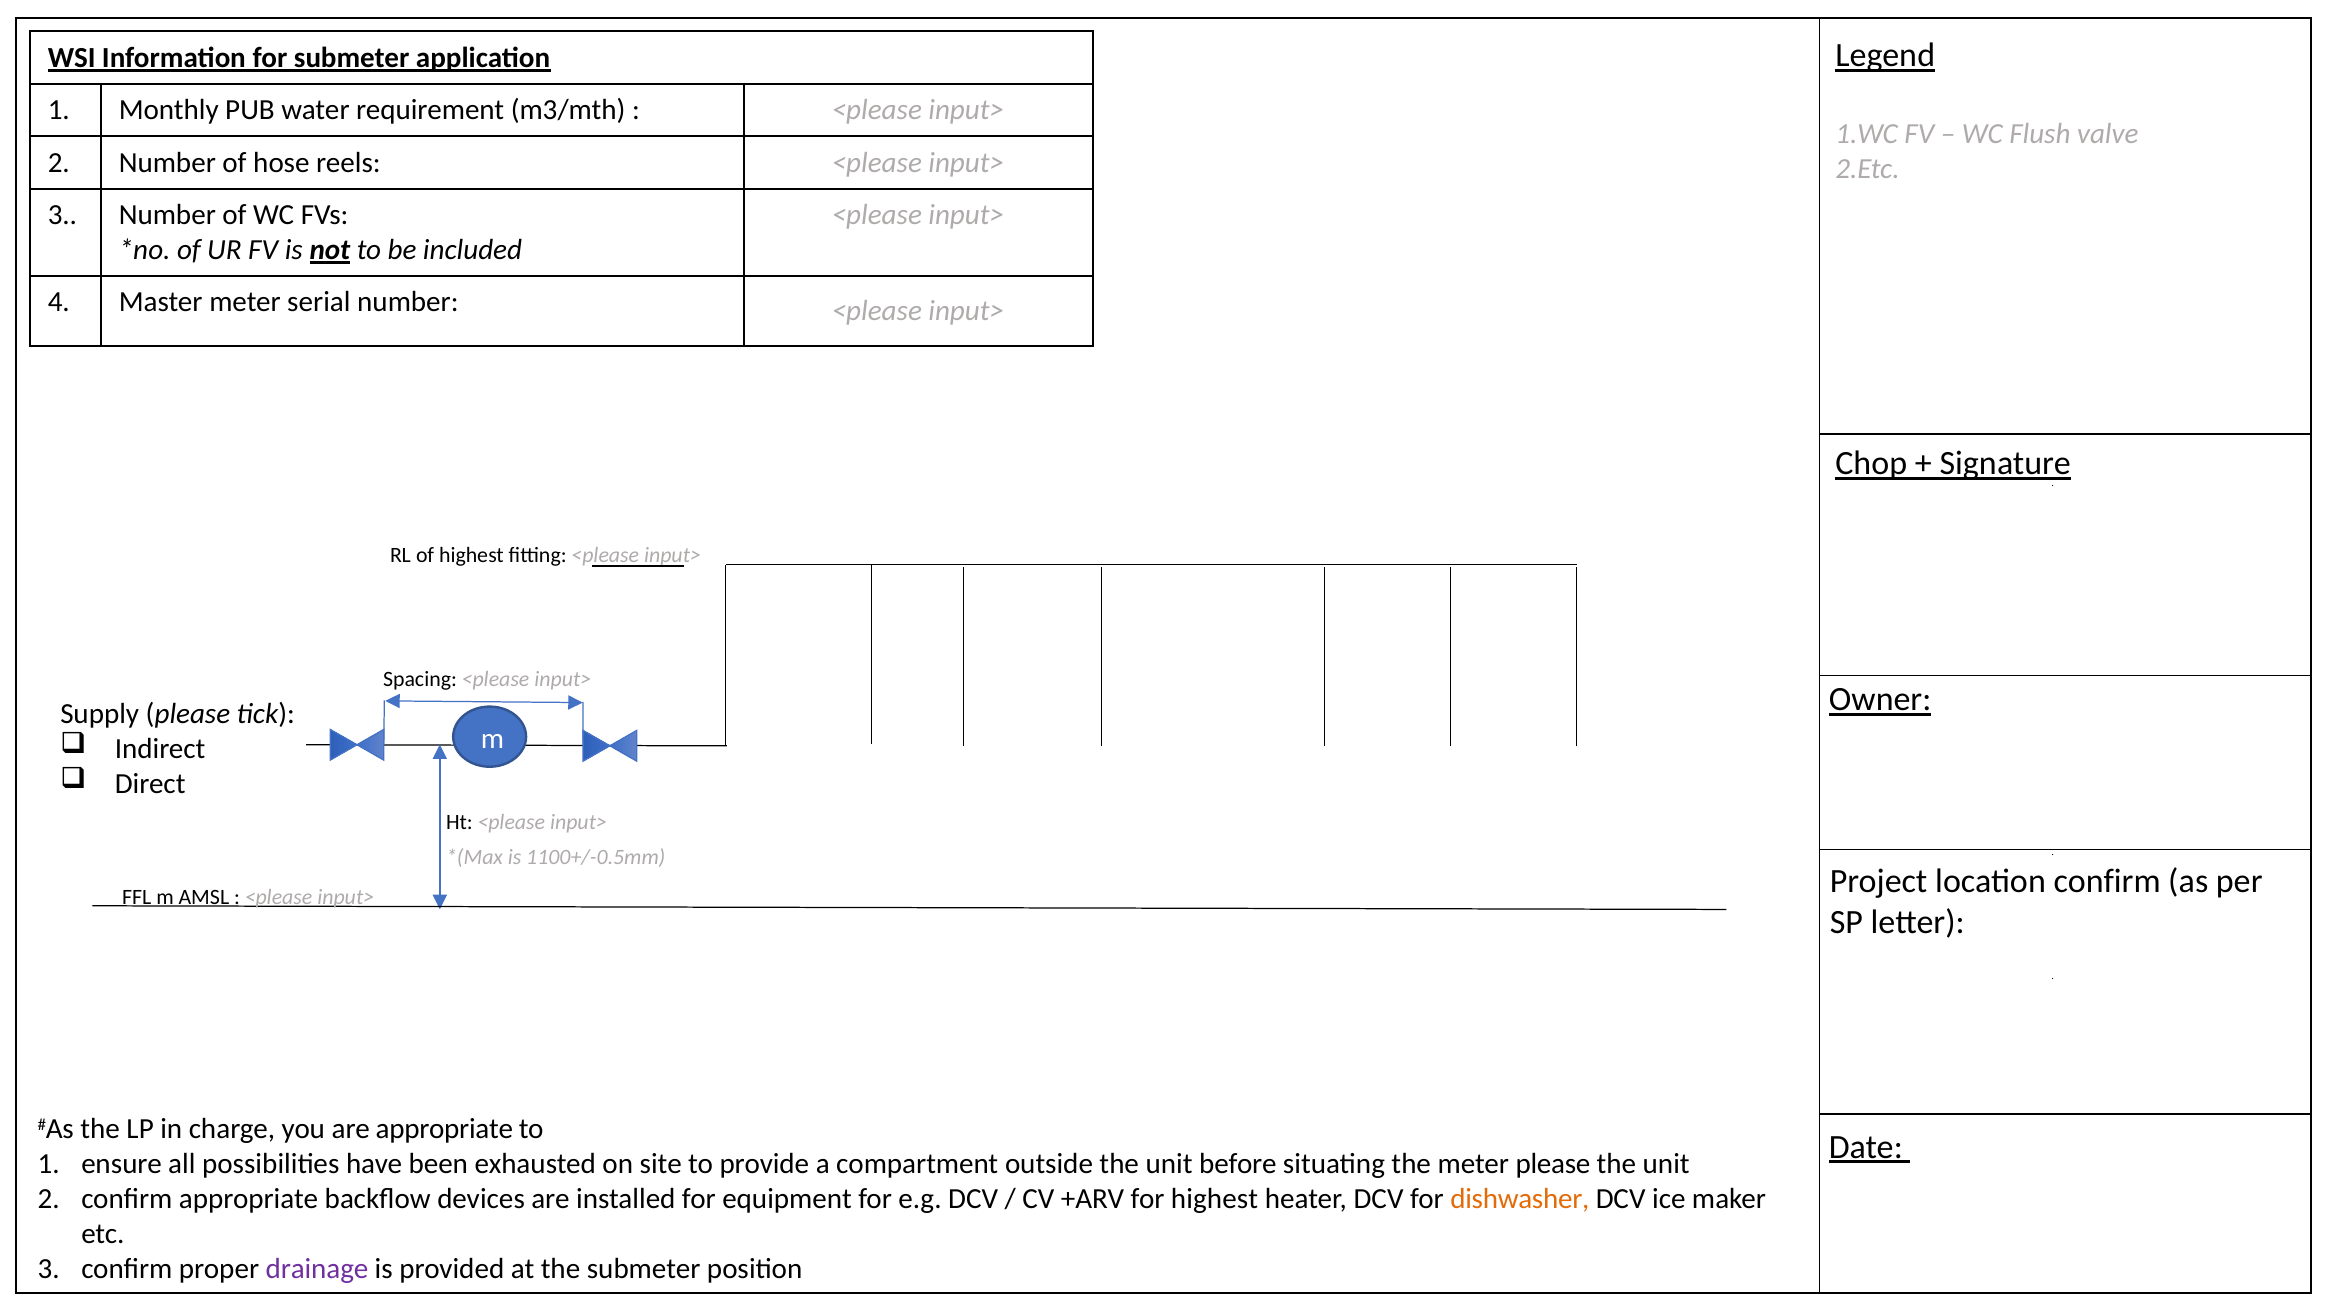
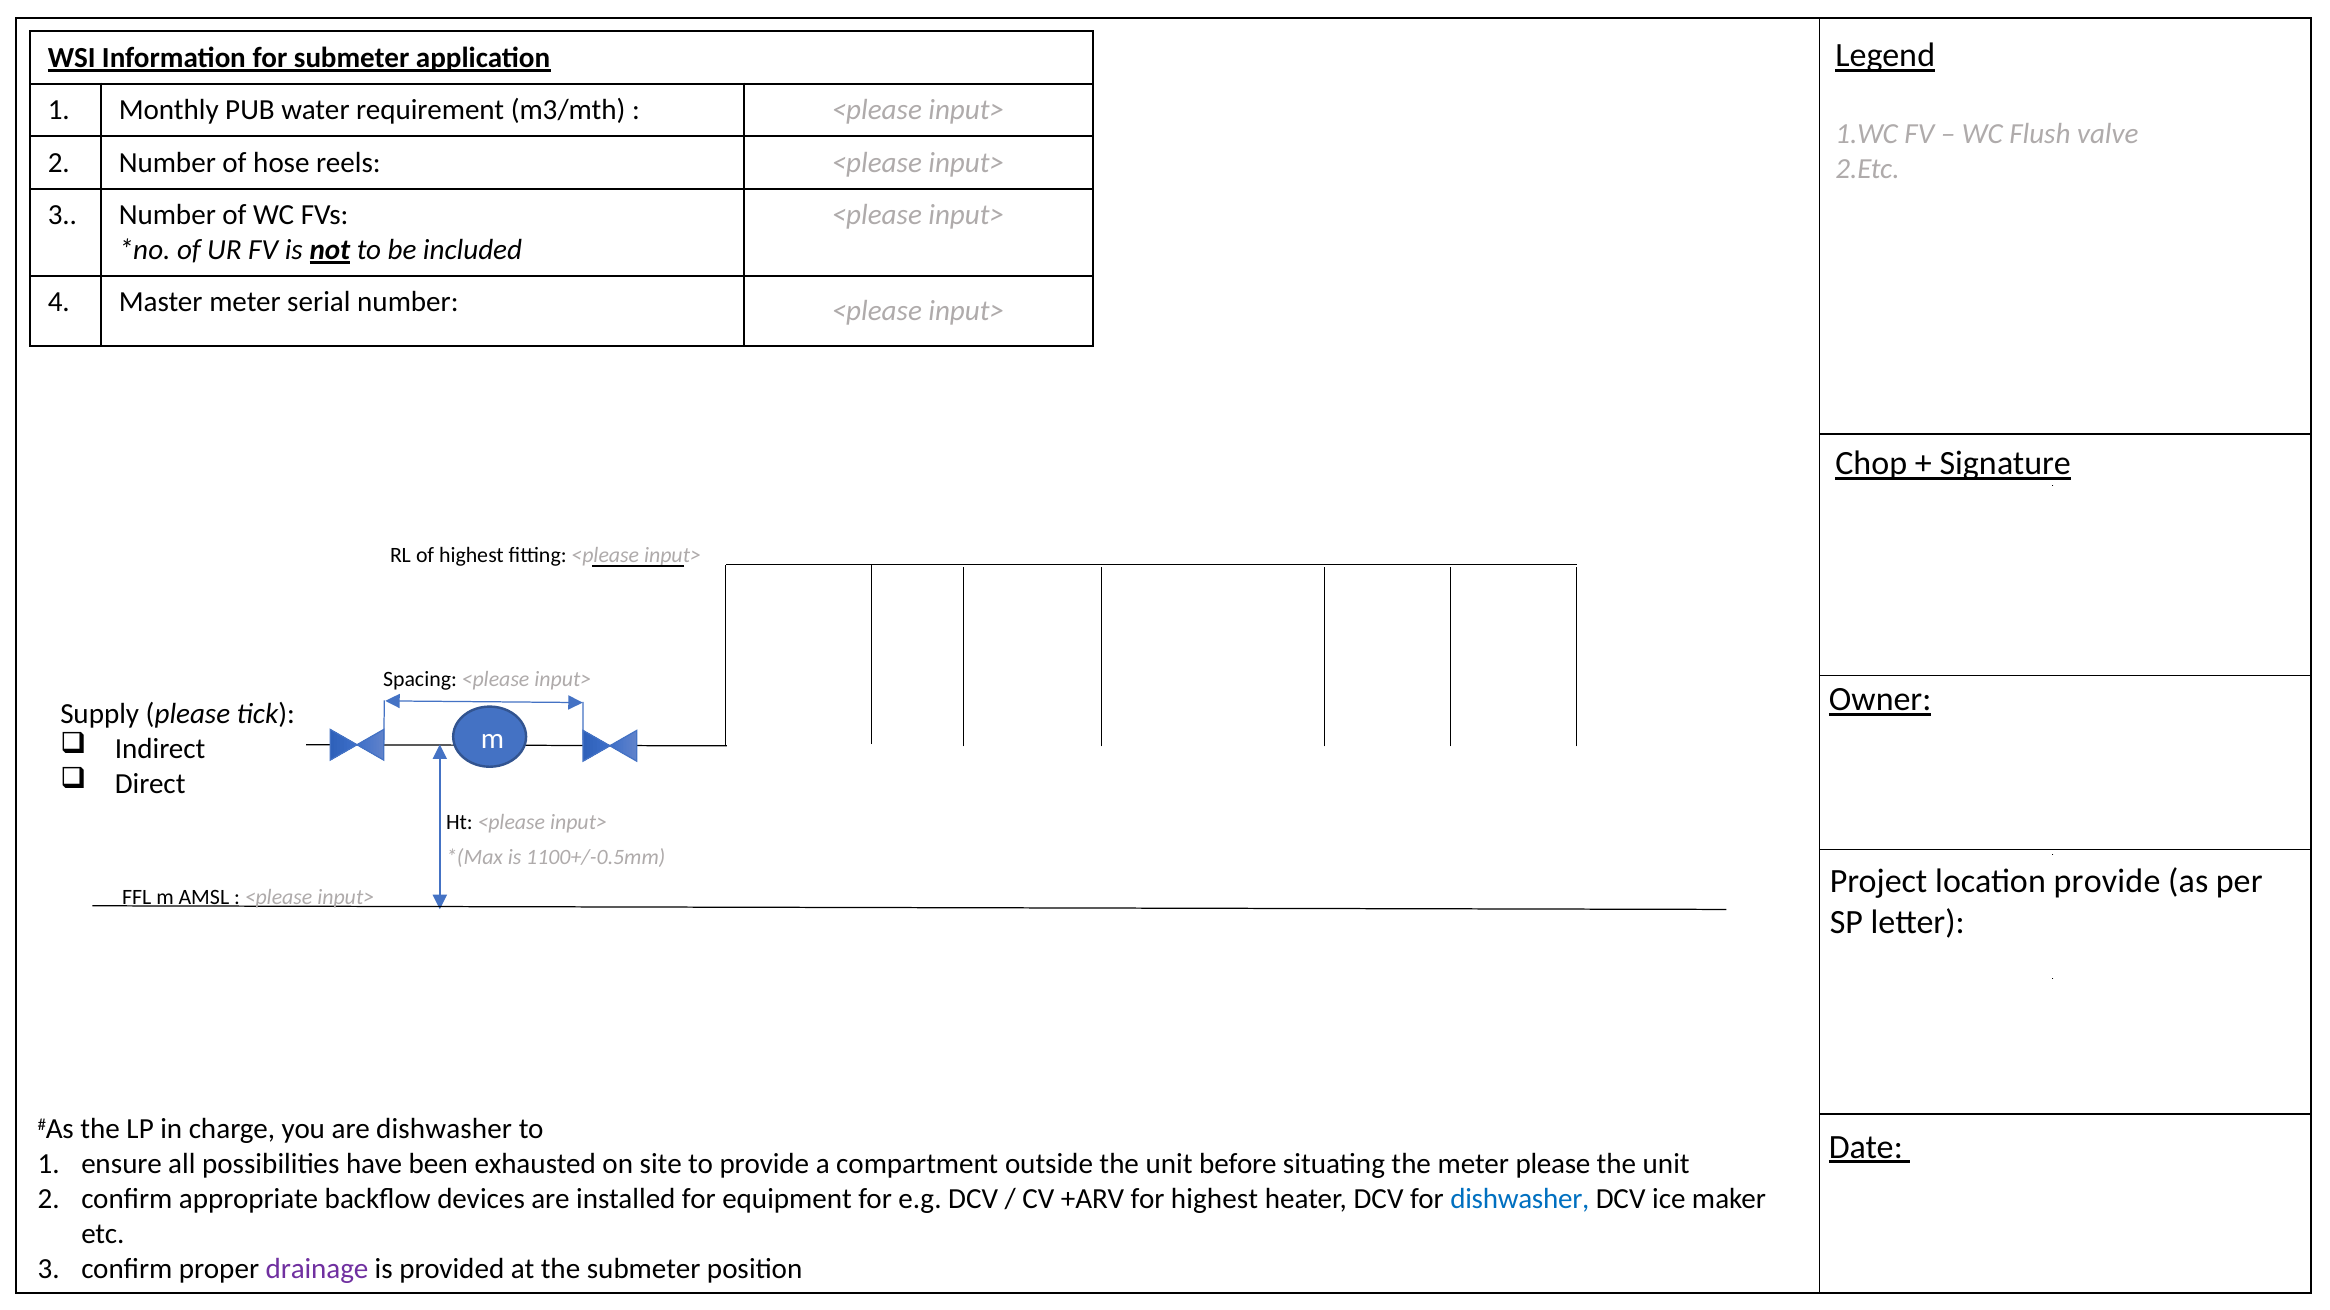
location confirm: confirm -> provide
are appropriate: appropriate -> dishwasher
dishwasher at (1520, 1200) colour: orange -> blue
